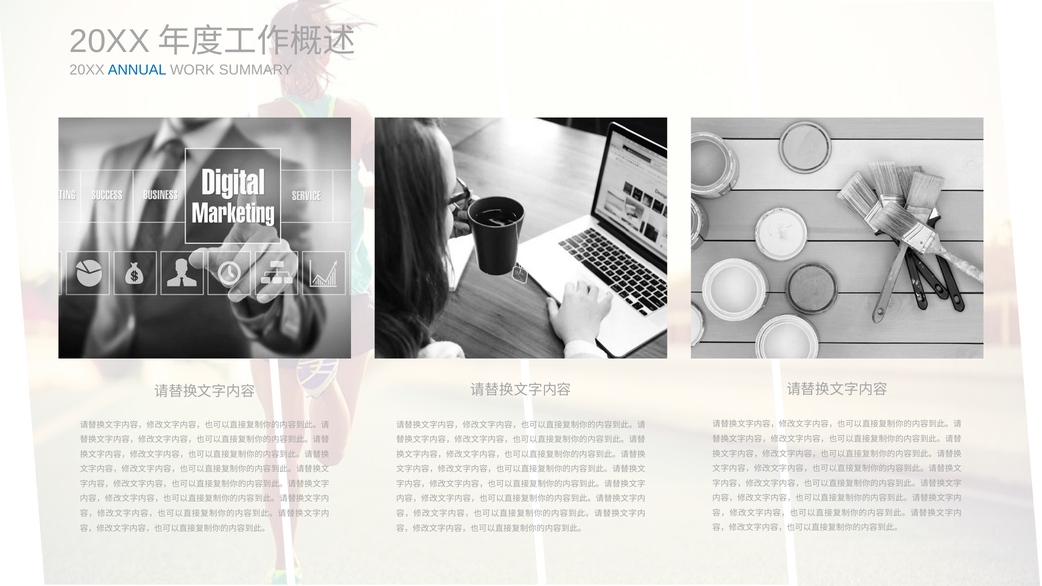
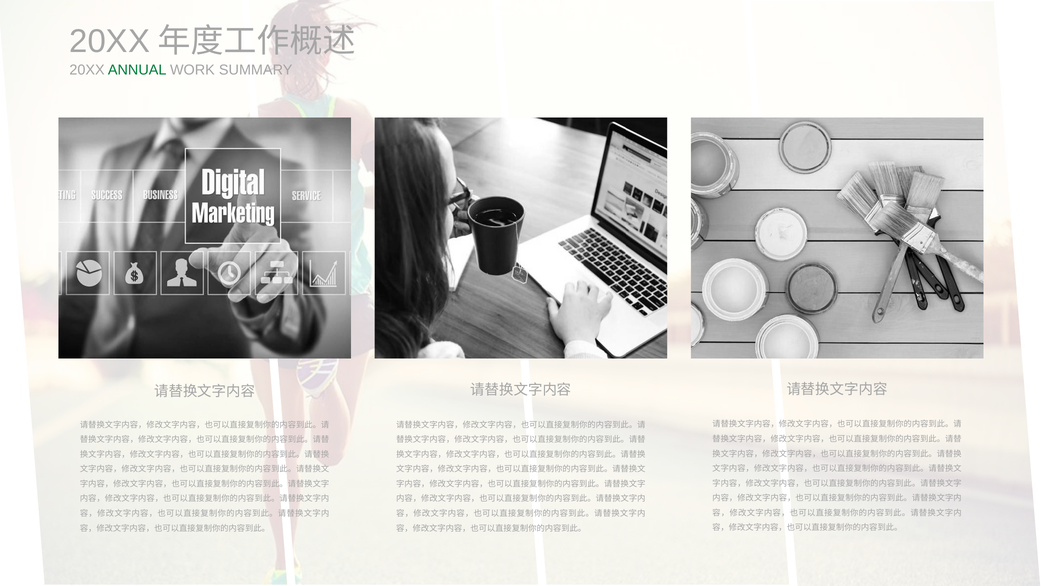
ANNUAL colour: blue -> green
